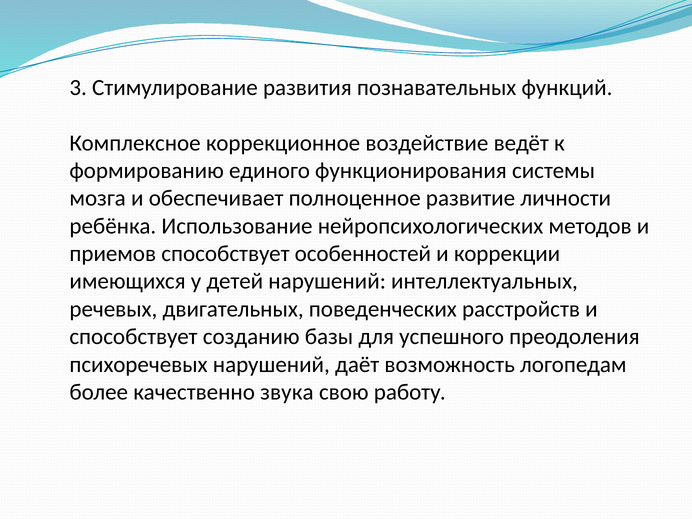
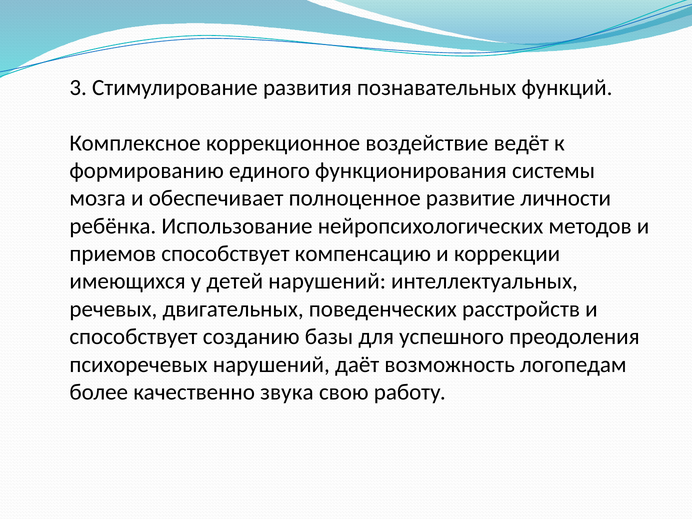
особенностей: особенностей -> компенсацию
